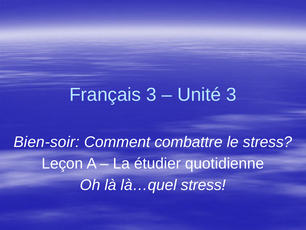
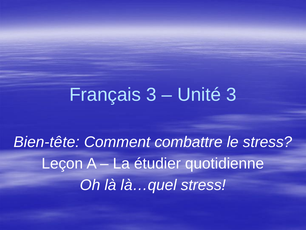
Bien-soir: Bien-soir -> Bien-tête
